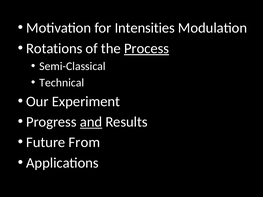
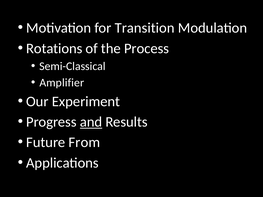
Intensities: Intensities -> Transition
Process underline: present -> none
Technical: Technical -> Amplifier
